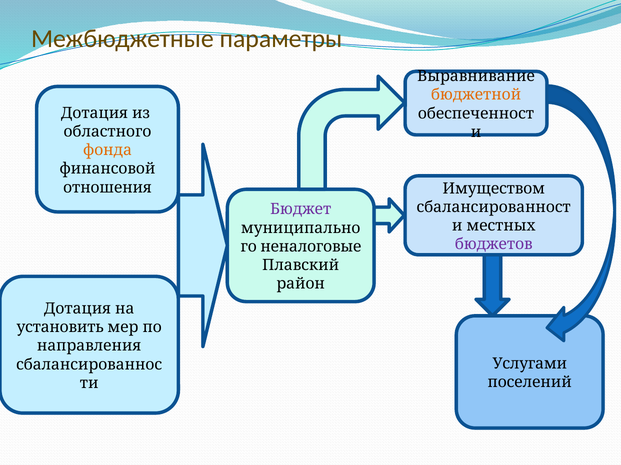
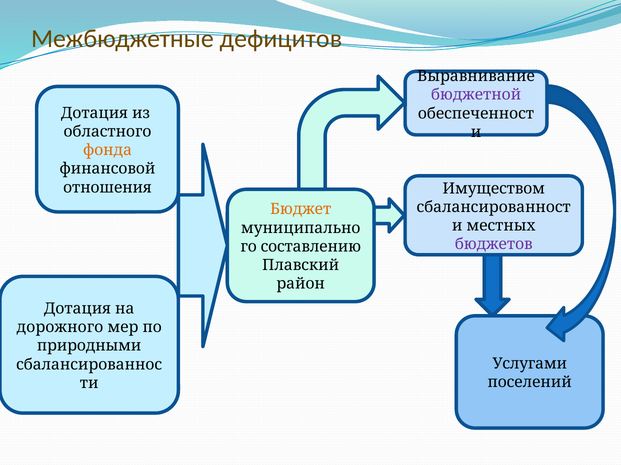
параметры: параметры -> дефицитов
бюджетной colour: orange -> purple
Бюджет colour: purple -> orange
неналоговые: неналоговые -> составлению
установить: установить -> дорожного
направления: направления -> природными
